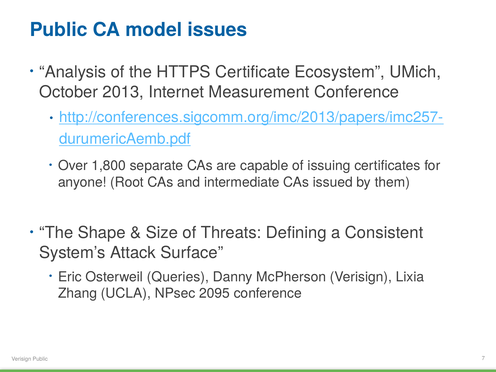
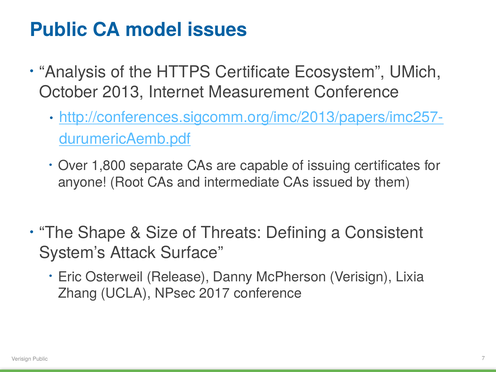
Queries: Queries -> Release
2095: 2095 -> 2017
